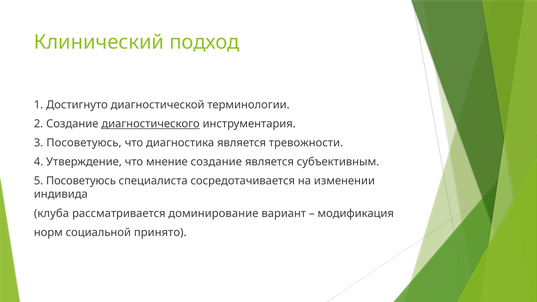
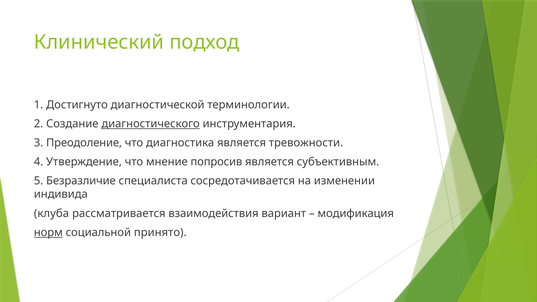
3 Посоветуюсь: Посоветуюсь -> Преодоление
мнение создание: создание -> попросив
5 Посоветуюсь: Посоветуюсь -> Безразличие
доминирование: доминирование -> взаимодействия
норм underline: none -> present
